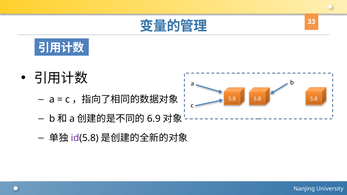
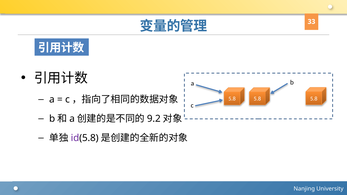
6.9: 6.9 -> 9.2
